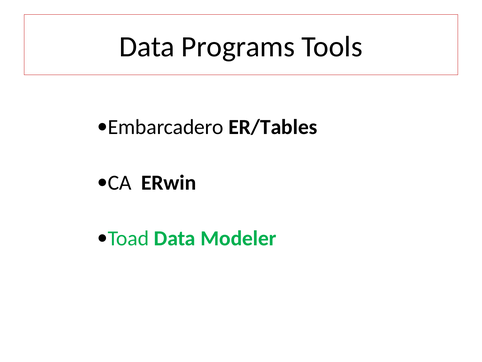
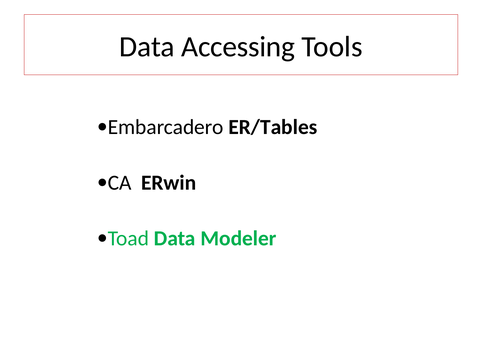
Programs: Programs -> Accessing
